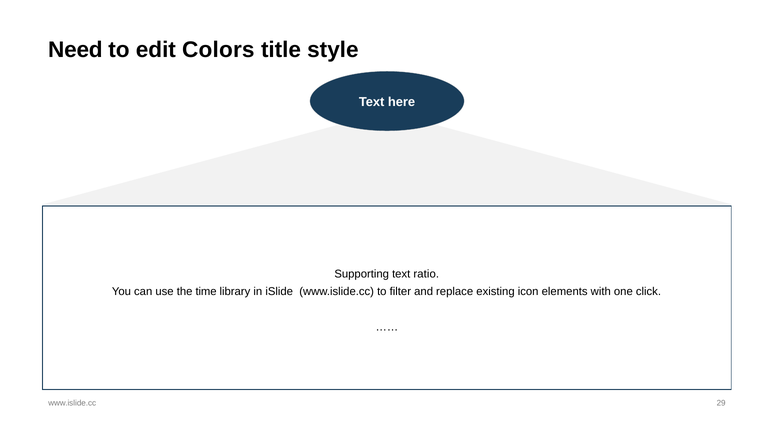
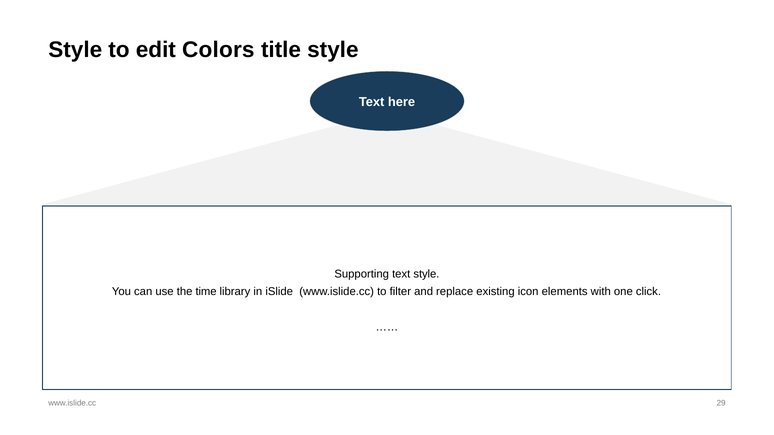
Need at (75, 50): Need -> Style
text ratio: ratio -> style
